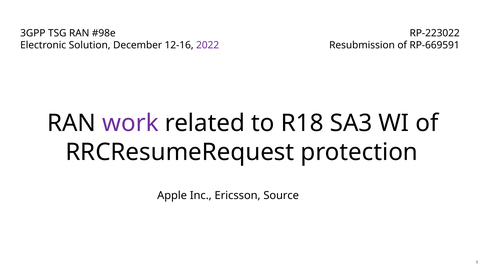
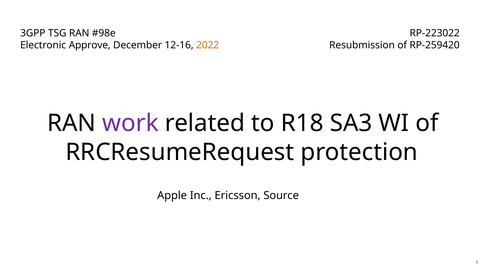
Solution: Solution -> Approve
2022 colour: purple -> orange
RP-669591: RP-669591 -> RP-259420
